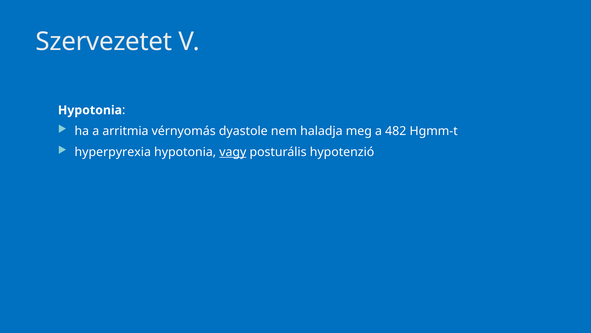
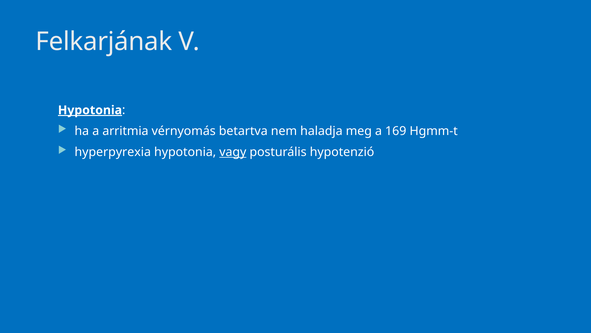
Szervezetet: Szervezetet -> Felkarjának
Hypotonia at (90, 110) underline: none -> present
dyastole: dyastole -> betartva
482: 482 -> 169
